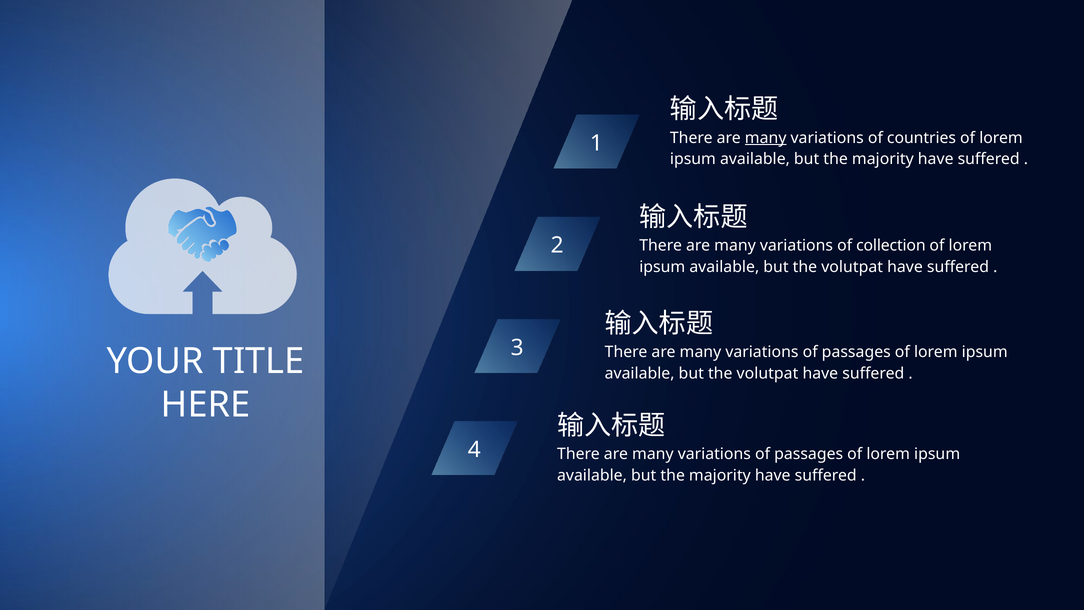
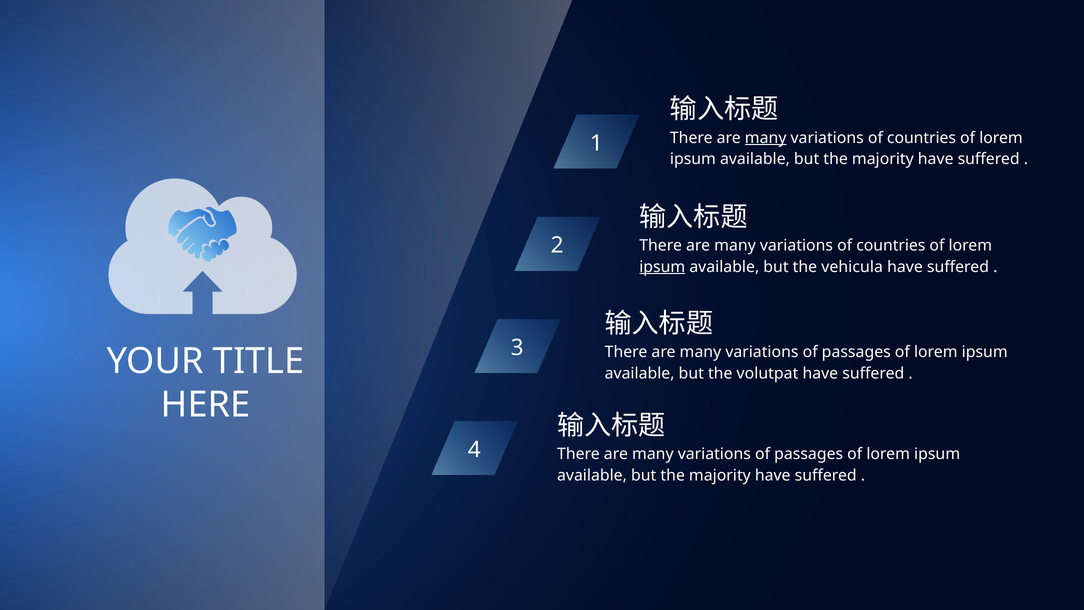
collection at (891, 246): collection -> countries
ipsum at (662, 267) underline: none -> present
volutpat at (852, 267): volutpat -> vehicula
